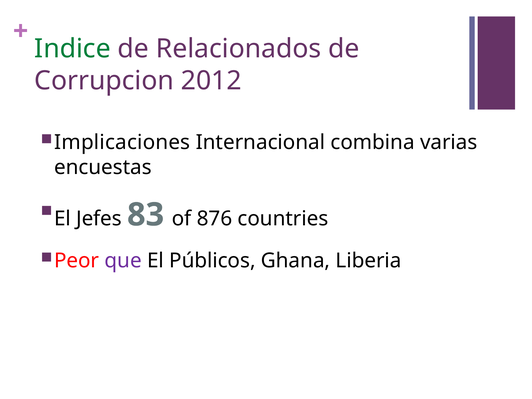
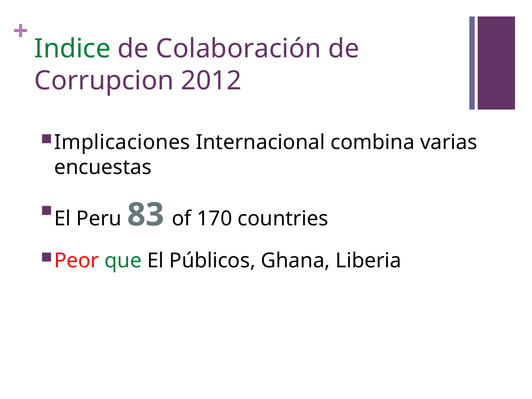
Relacionados: Relacionados -> Colaboración
Jefes: Jefes -> Peru
876: 876 -> 170
que colour: purple -> green
